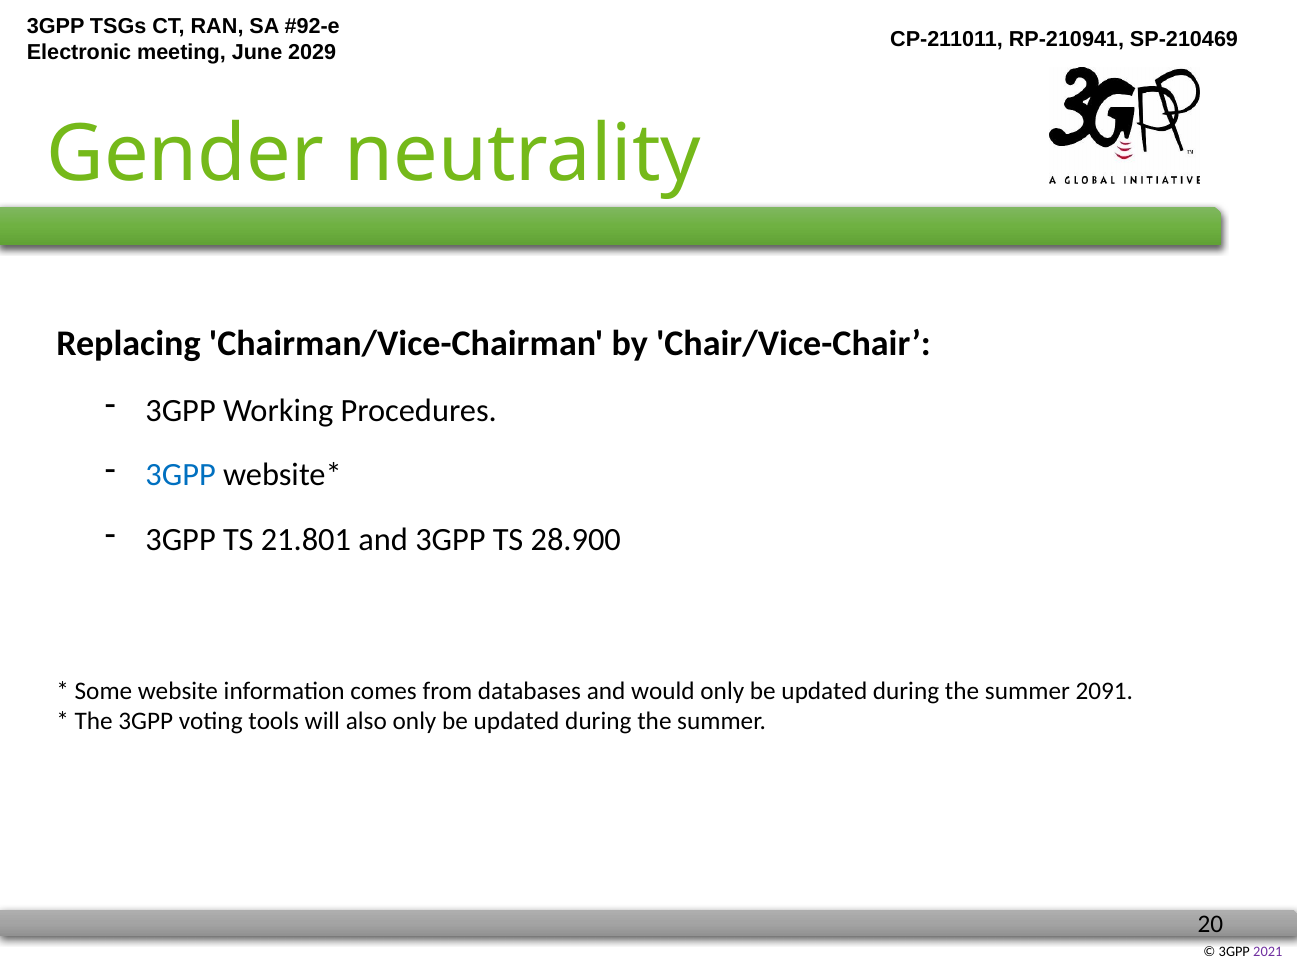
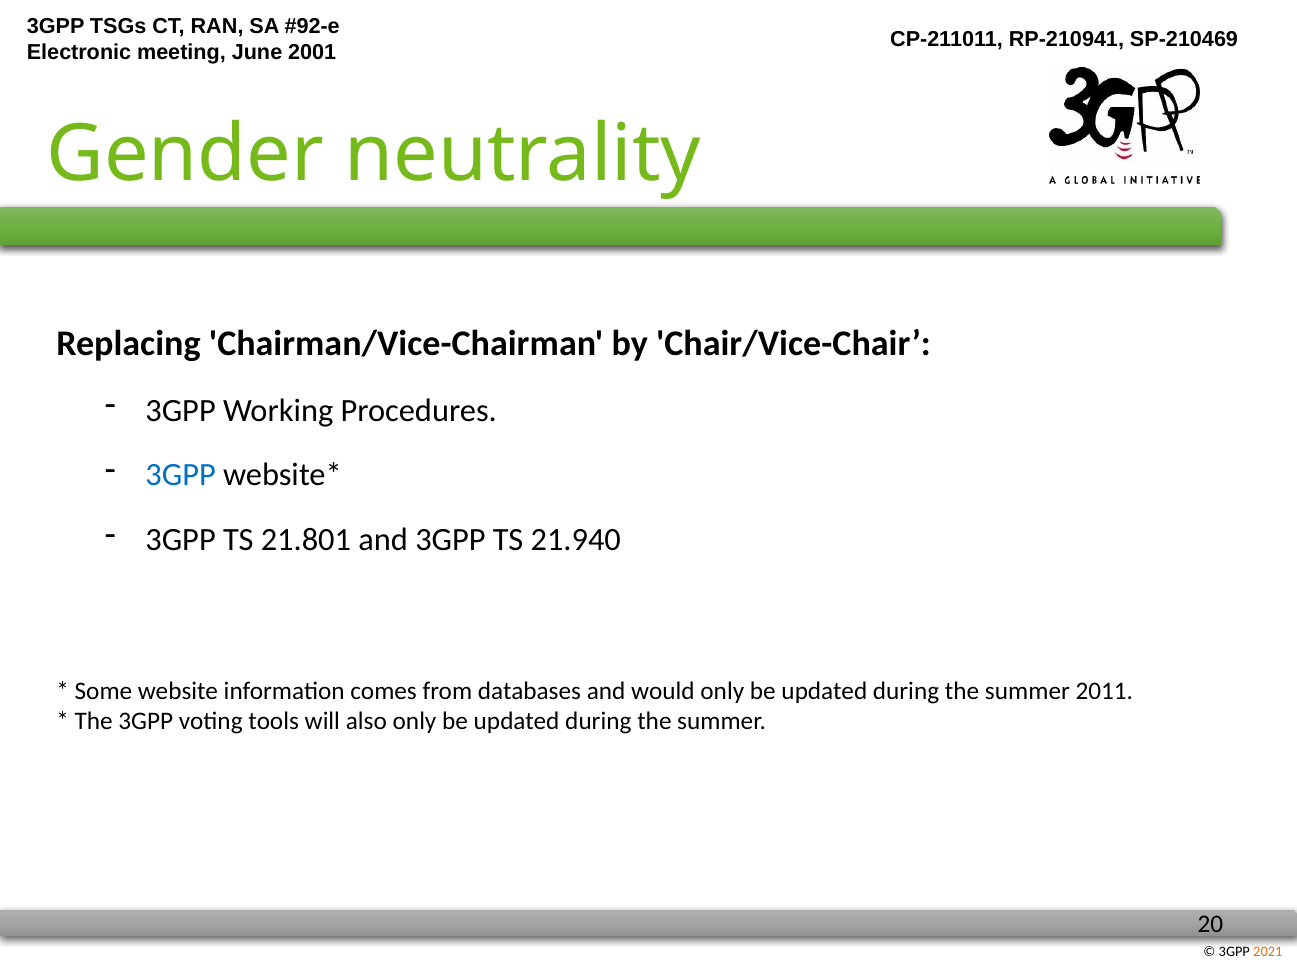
2029: 2029 -> 2001
28.900: 28.900 -> 21.940
2091: 2091 -> 2011
2021 colour: purple -> orange
